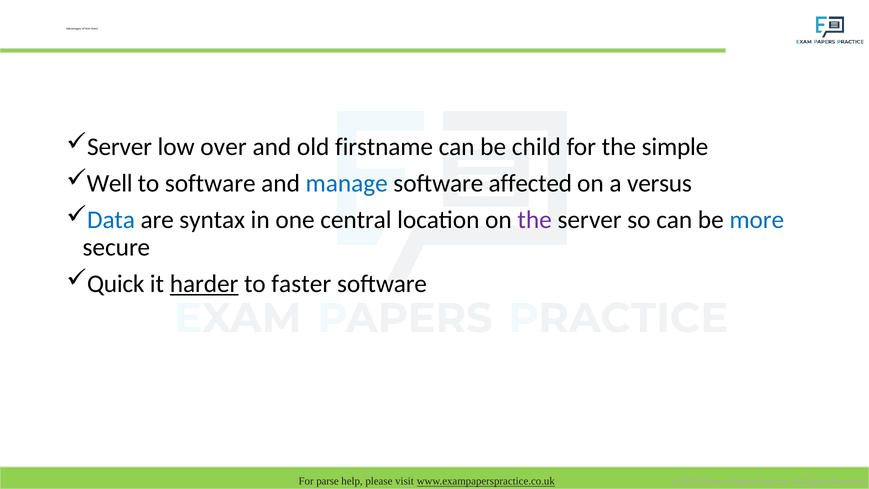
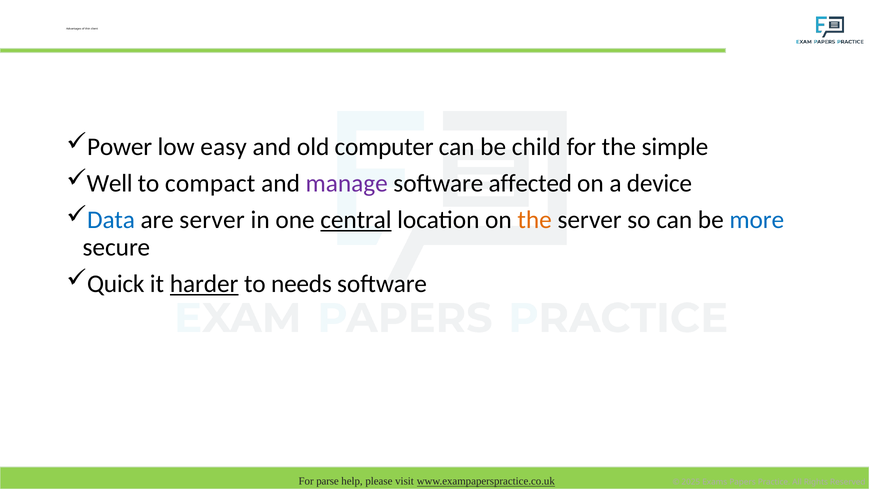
Server at (120, 147): Server -> Power
over: over -> easy
firstname: firstname -> computer
to software: software -> compact
manage colour: blue -> purple
versus: versus -> device
are syntax: syntax -> server
central underline: none -> present
the at (535, 220) colour: purple -> orange
faster: faster -> needs
